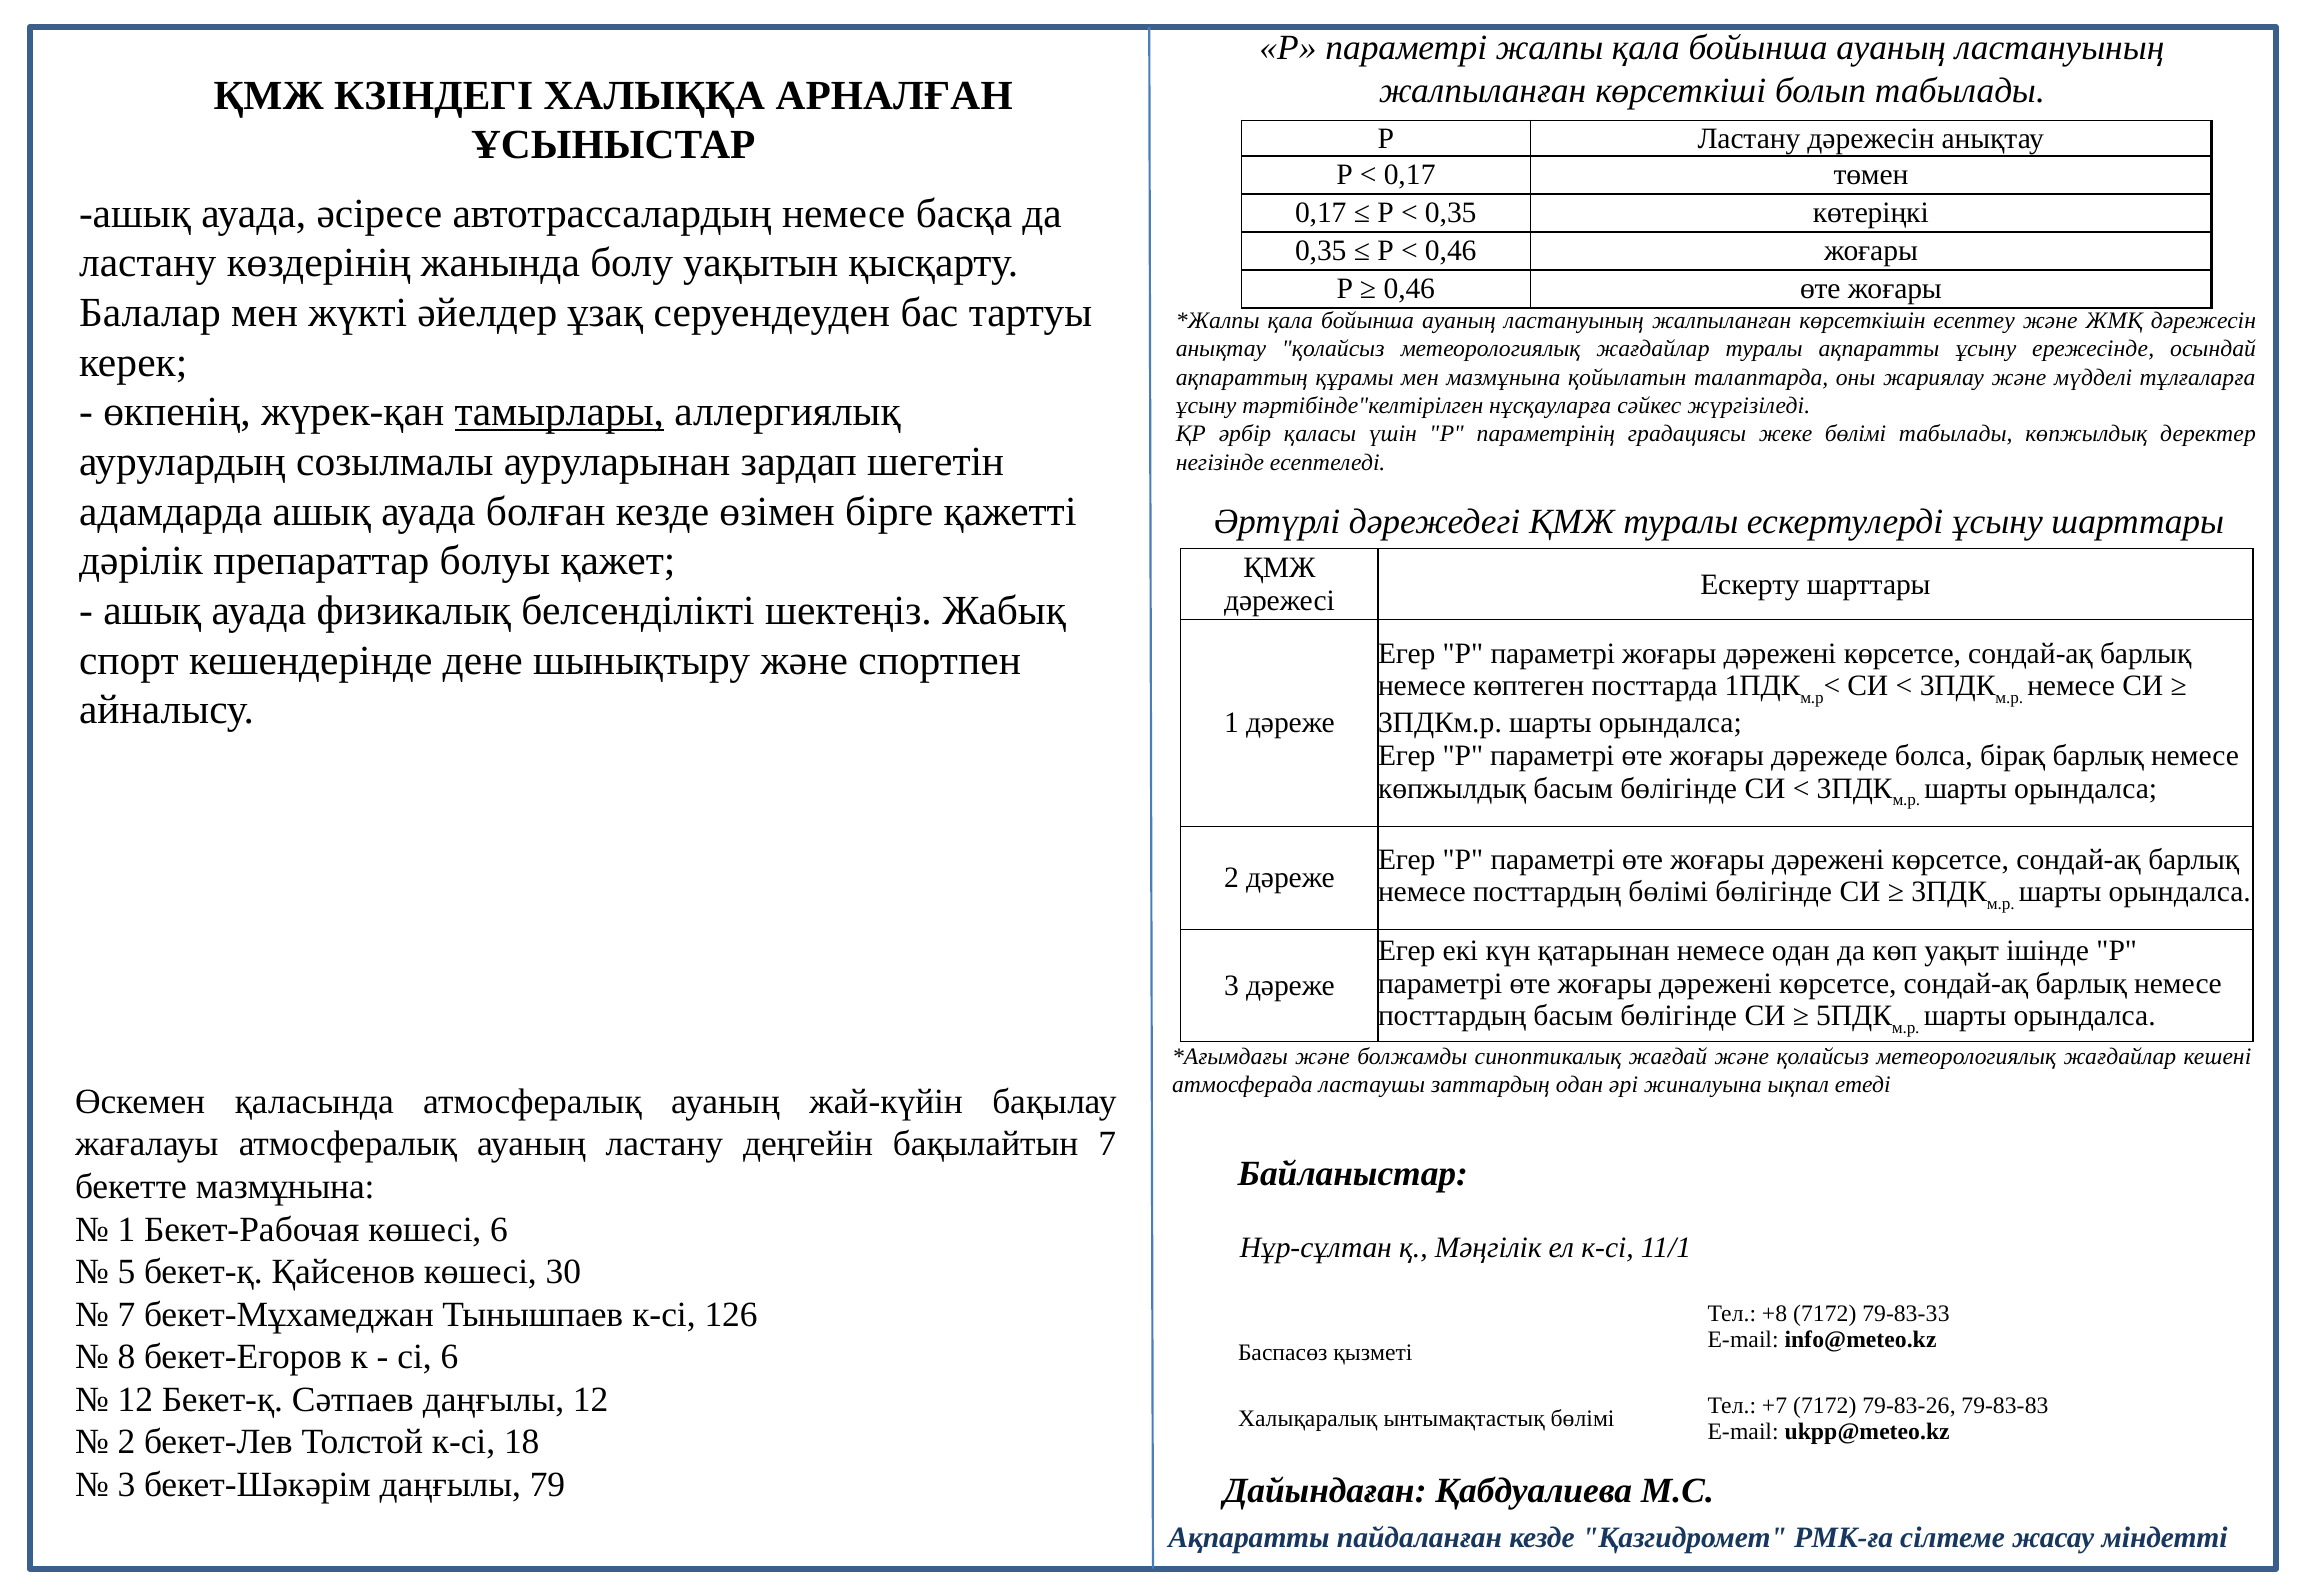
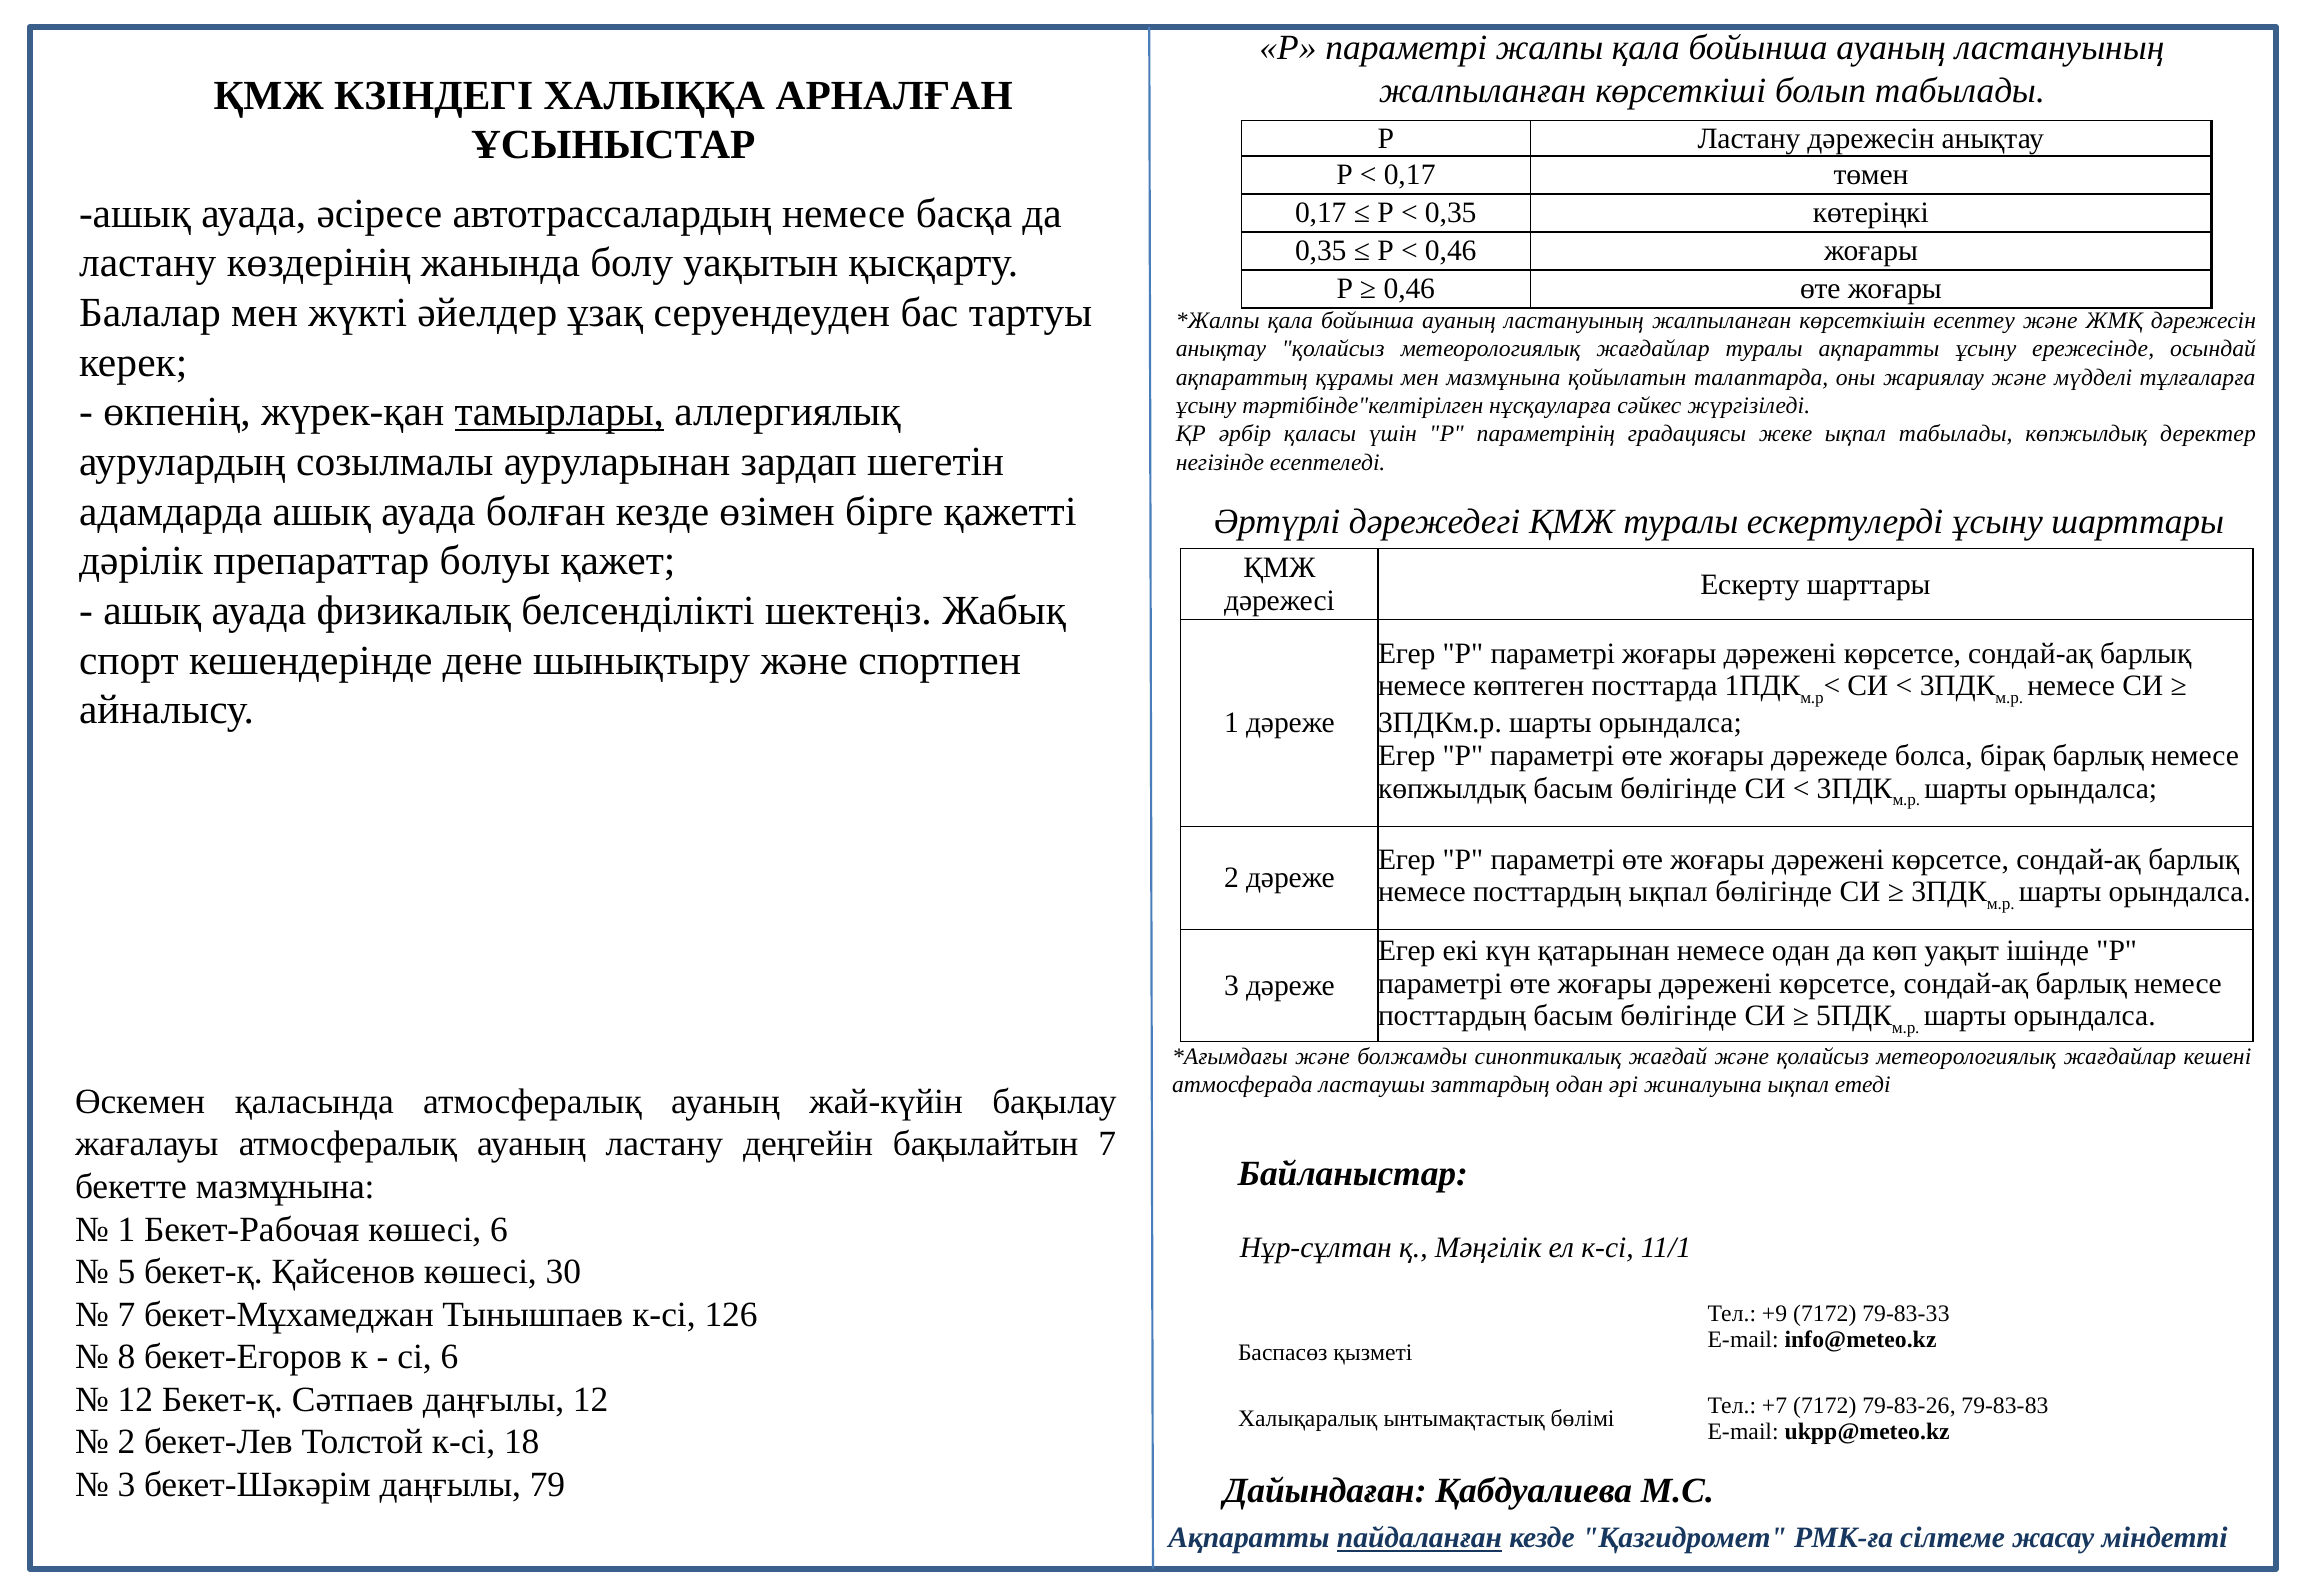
жеке бөлімі: бөлімі -> ықпал
посттардың бөлімі: бөлімі -> ықпал
+8: +8 -> +9
пайдаланған underline: none -> present
